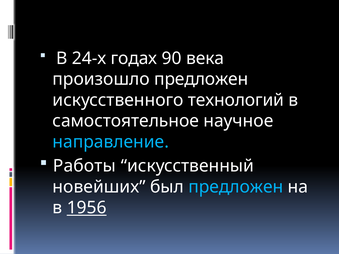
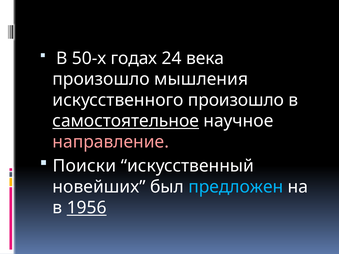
24-х: 24-х -> 50-х
90: 90 -> 24
произошло предложен: предложен -> мышления
искусственного технологий: технологий -> произошло
самостоятельное underline: none -> present
направление colour: light blue -> pink
Работы: Работы -> Поиски
